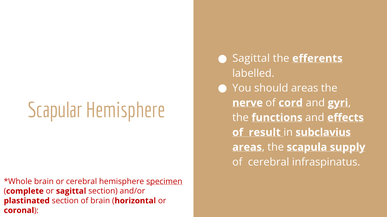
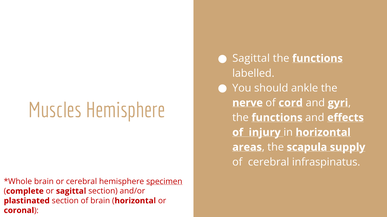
efferents at (317, 59): efferents -> functions
should areas: areas -> ankle
Scapular: Scapular -> Muscles
result: result -> injury
in subclavius: subclavius -> horizontal
